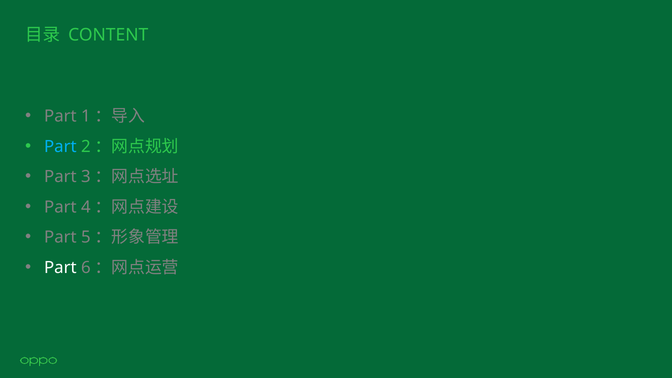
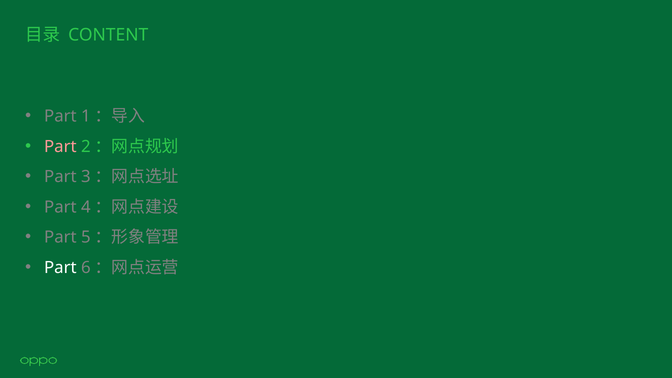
Part at (60, 147) colour: light blue -> pink
